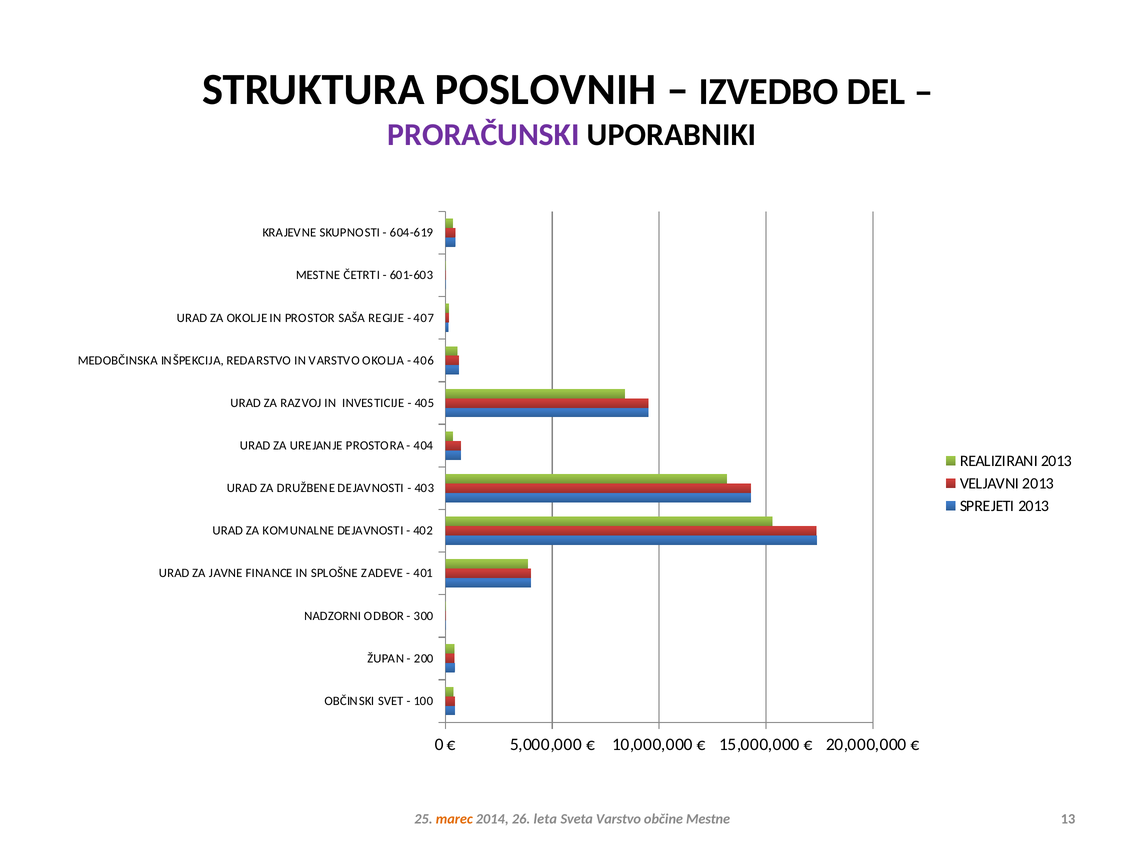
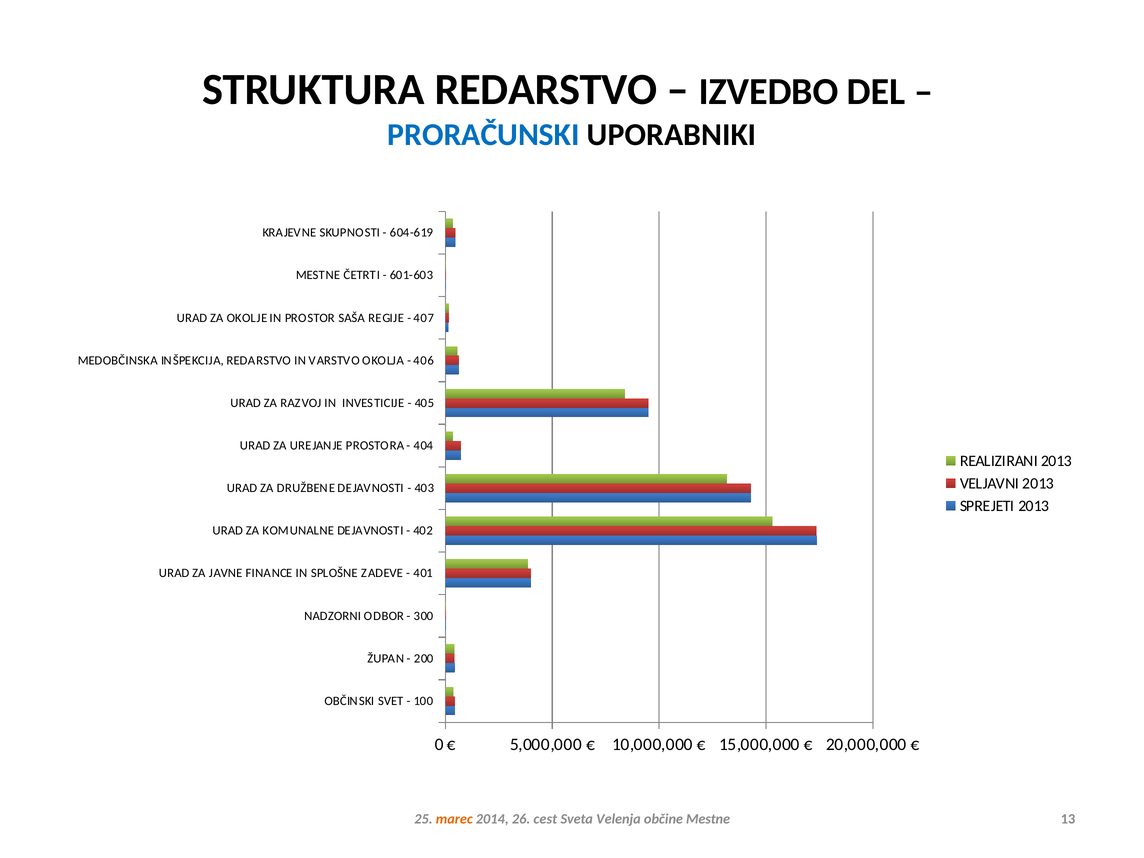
STRUKTURA POSLOVNIH: POSLOVNIH -> REDARSTVO
PRORAČUNSKI colour: purple -> blue
leta: leta -> cest
Sveta Varstvo: Varstvo -> Velenja
